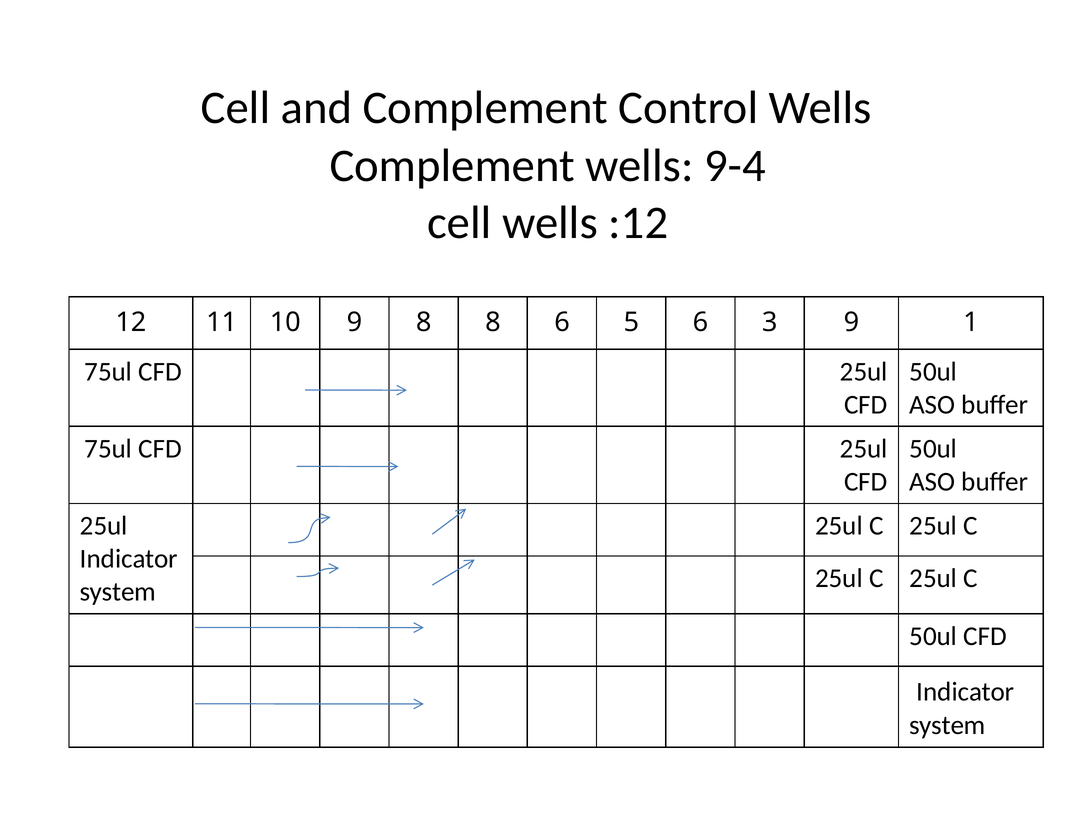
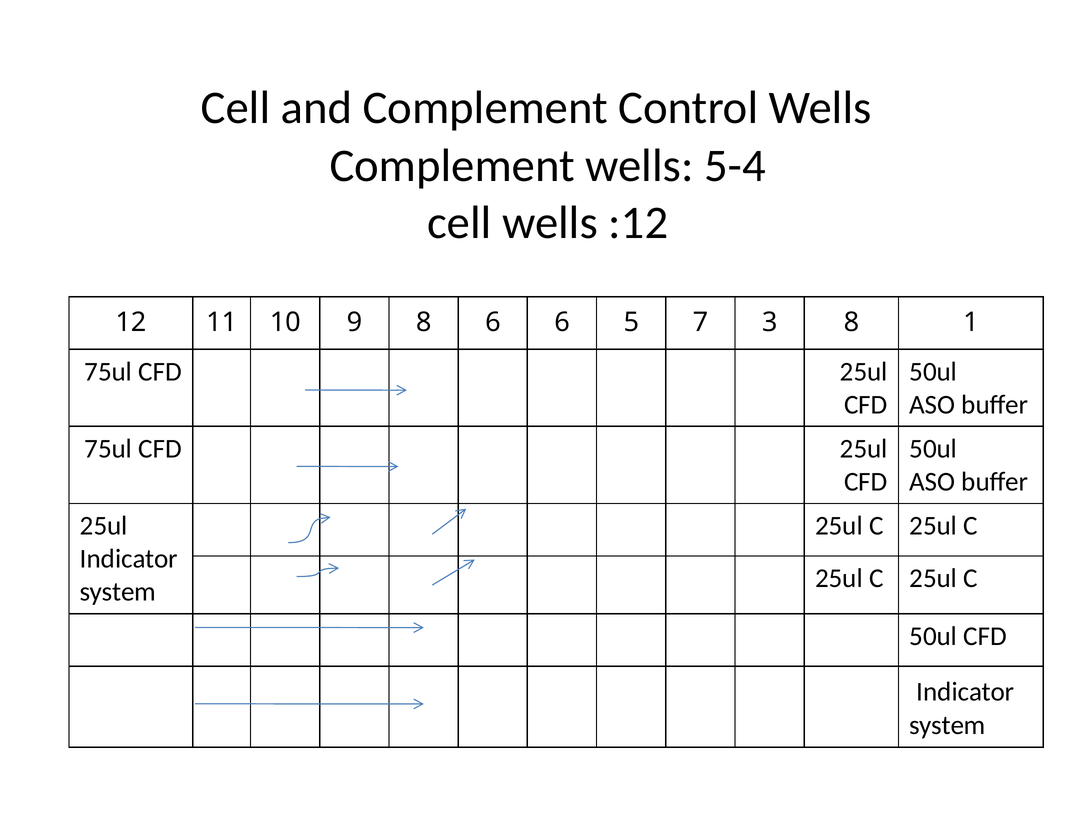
9-4: 9-4 -> 5-4
8 8: 8 -> 6
5 6: 6 -> 7
3 9: 9 -> 8
